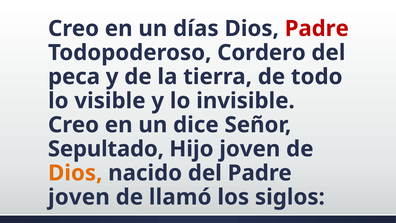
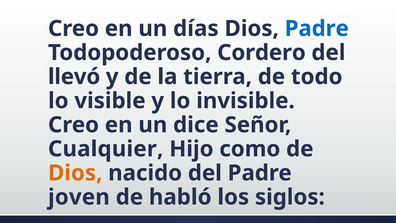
Padre at (317, 29) colour: red -> blue
peca: peca -> llevó
Sepultado: Sepultado -> Cualquier
Hijo joven: joven -> como
llamó: llamó -> habló
